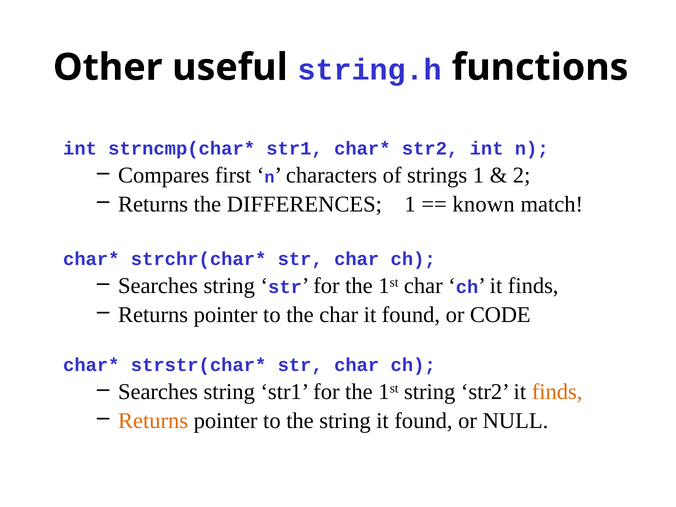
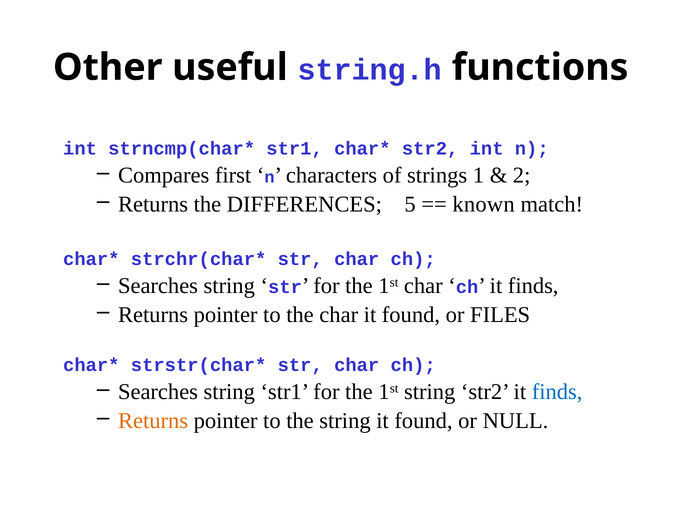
DIFFERENCES 1: 1 -> 5
CODE: CODE -> FILES
finds at (557, 392) colour: orange -> blue
